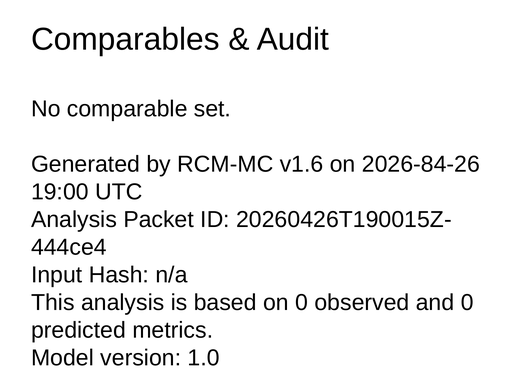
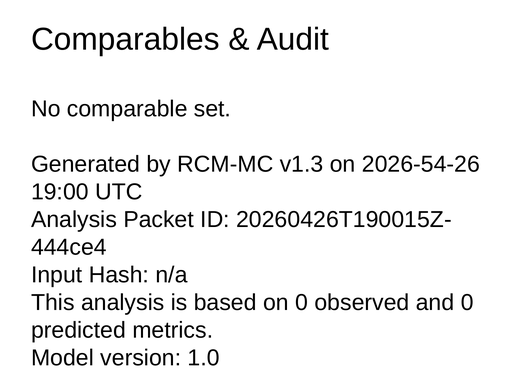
v1.6: v1.6 -> v1.3
2026-84-26: 2026-84-26 -> 2026-54-26
